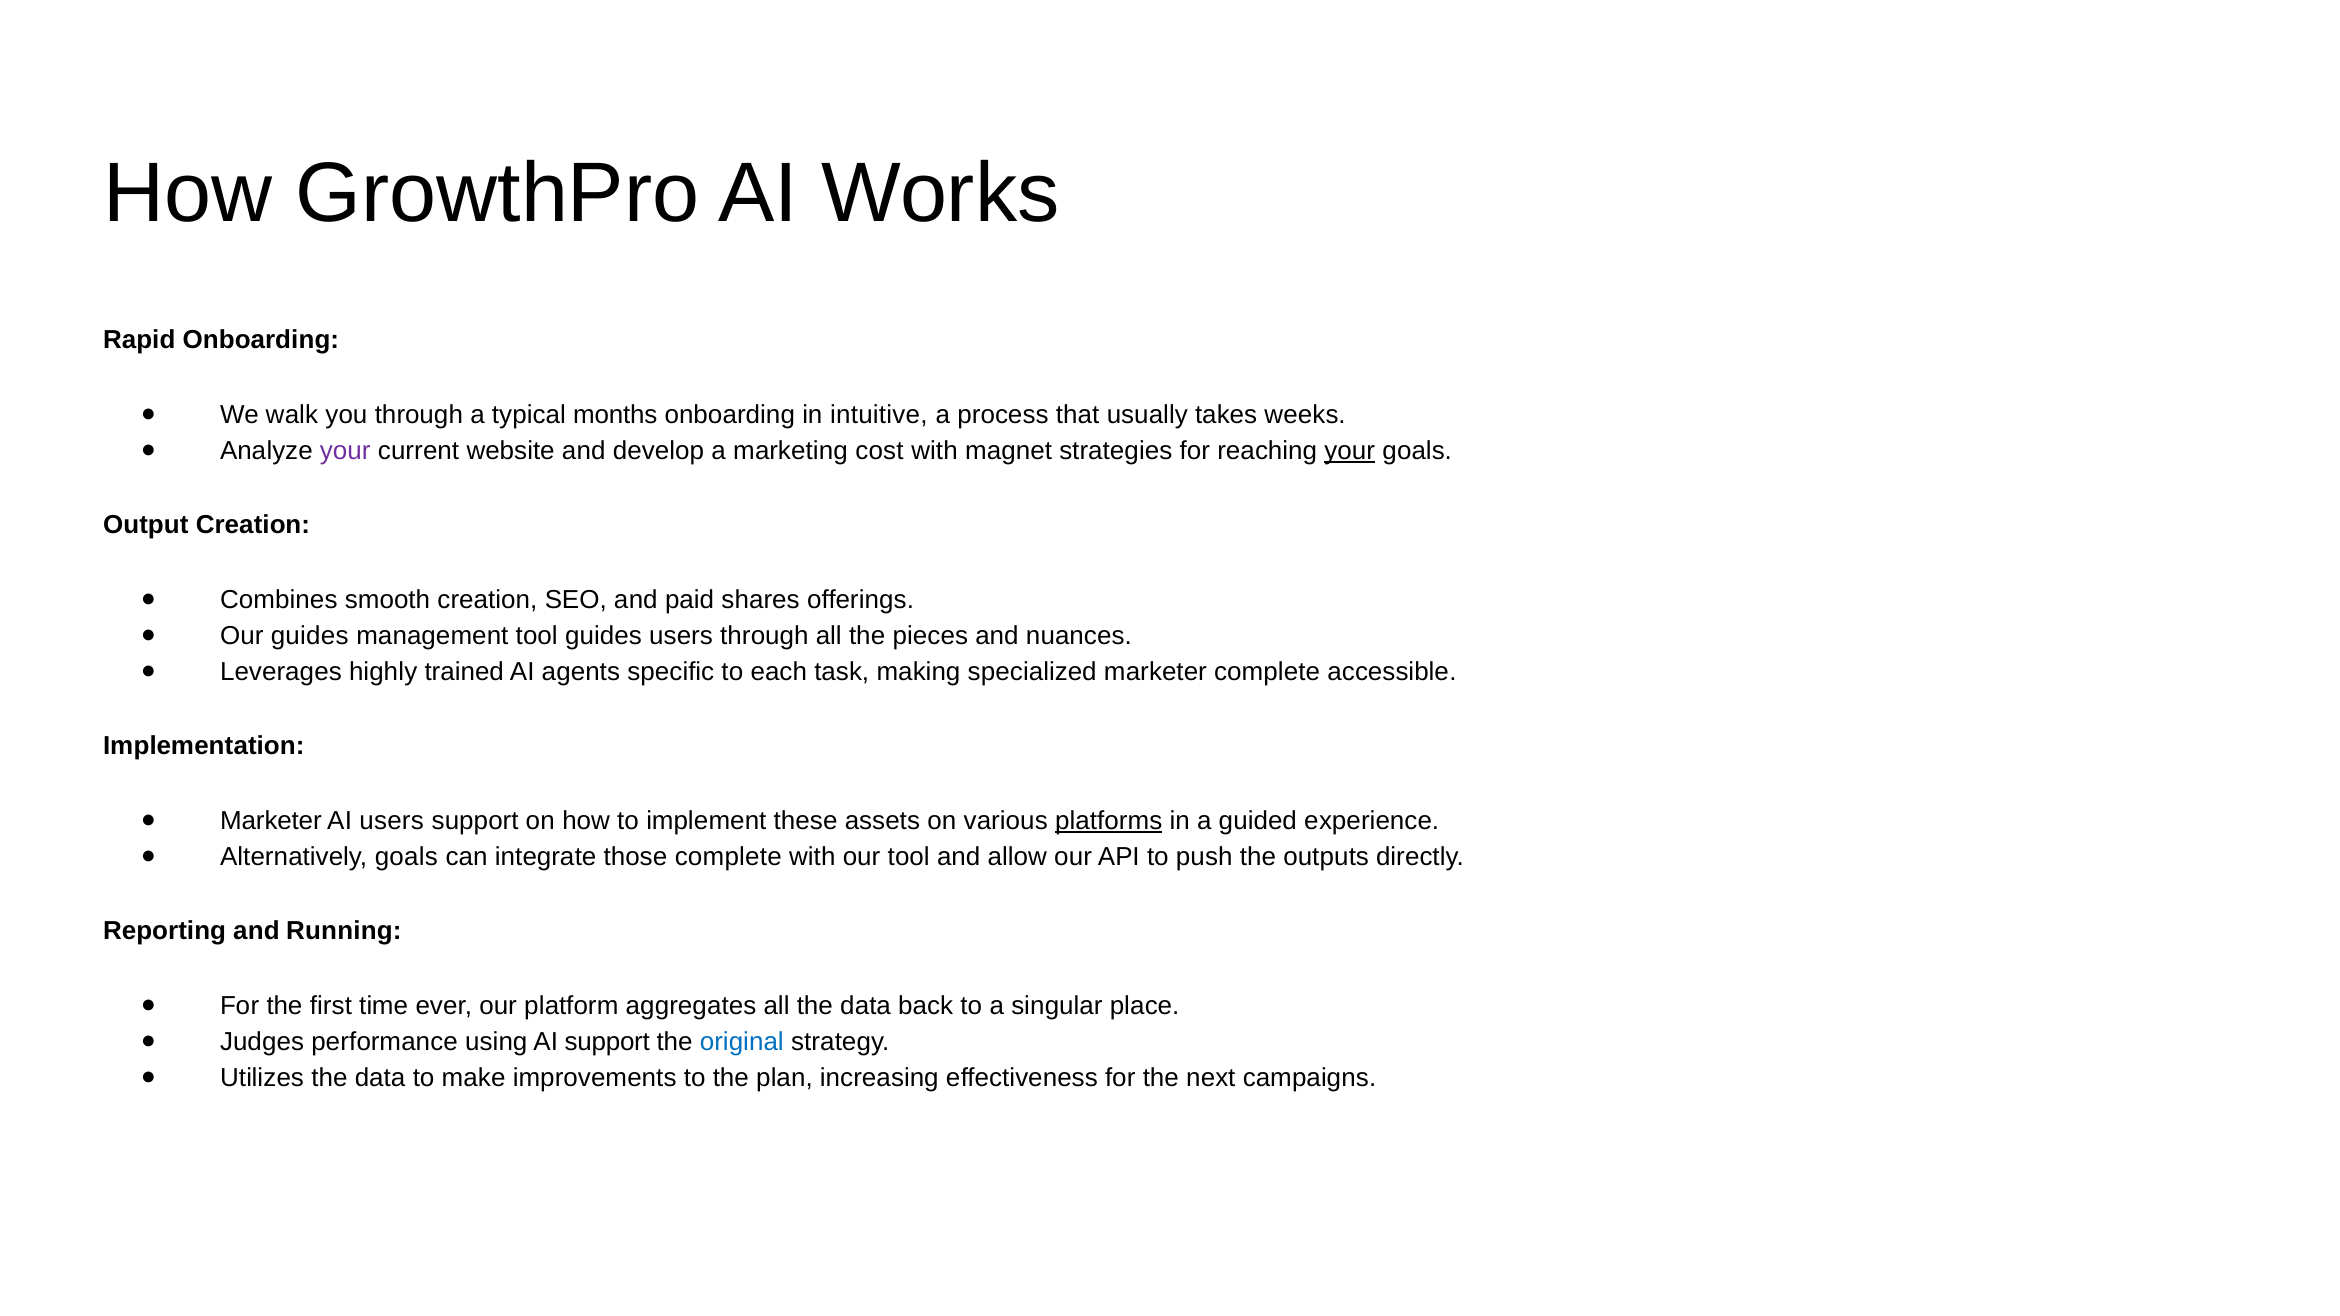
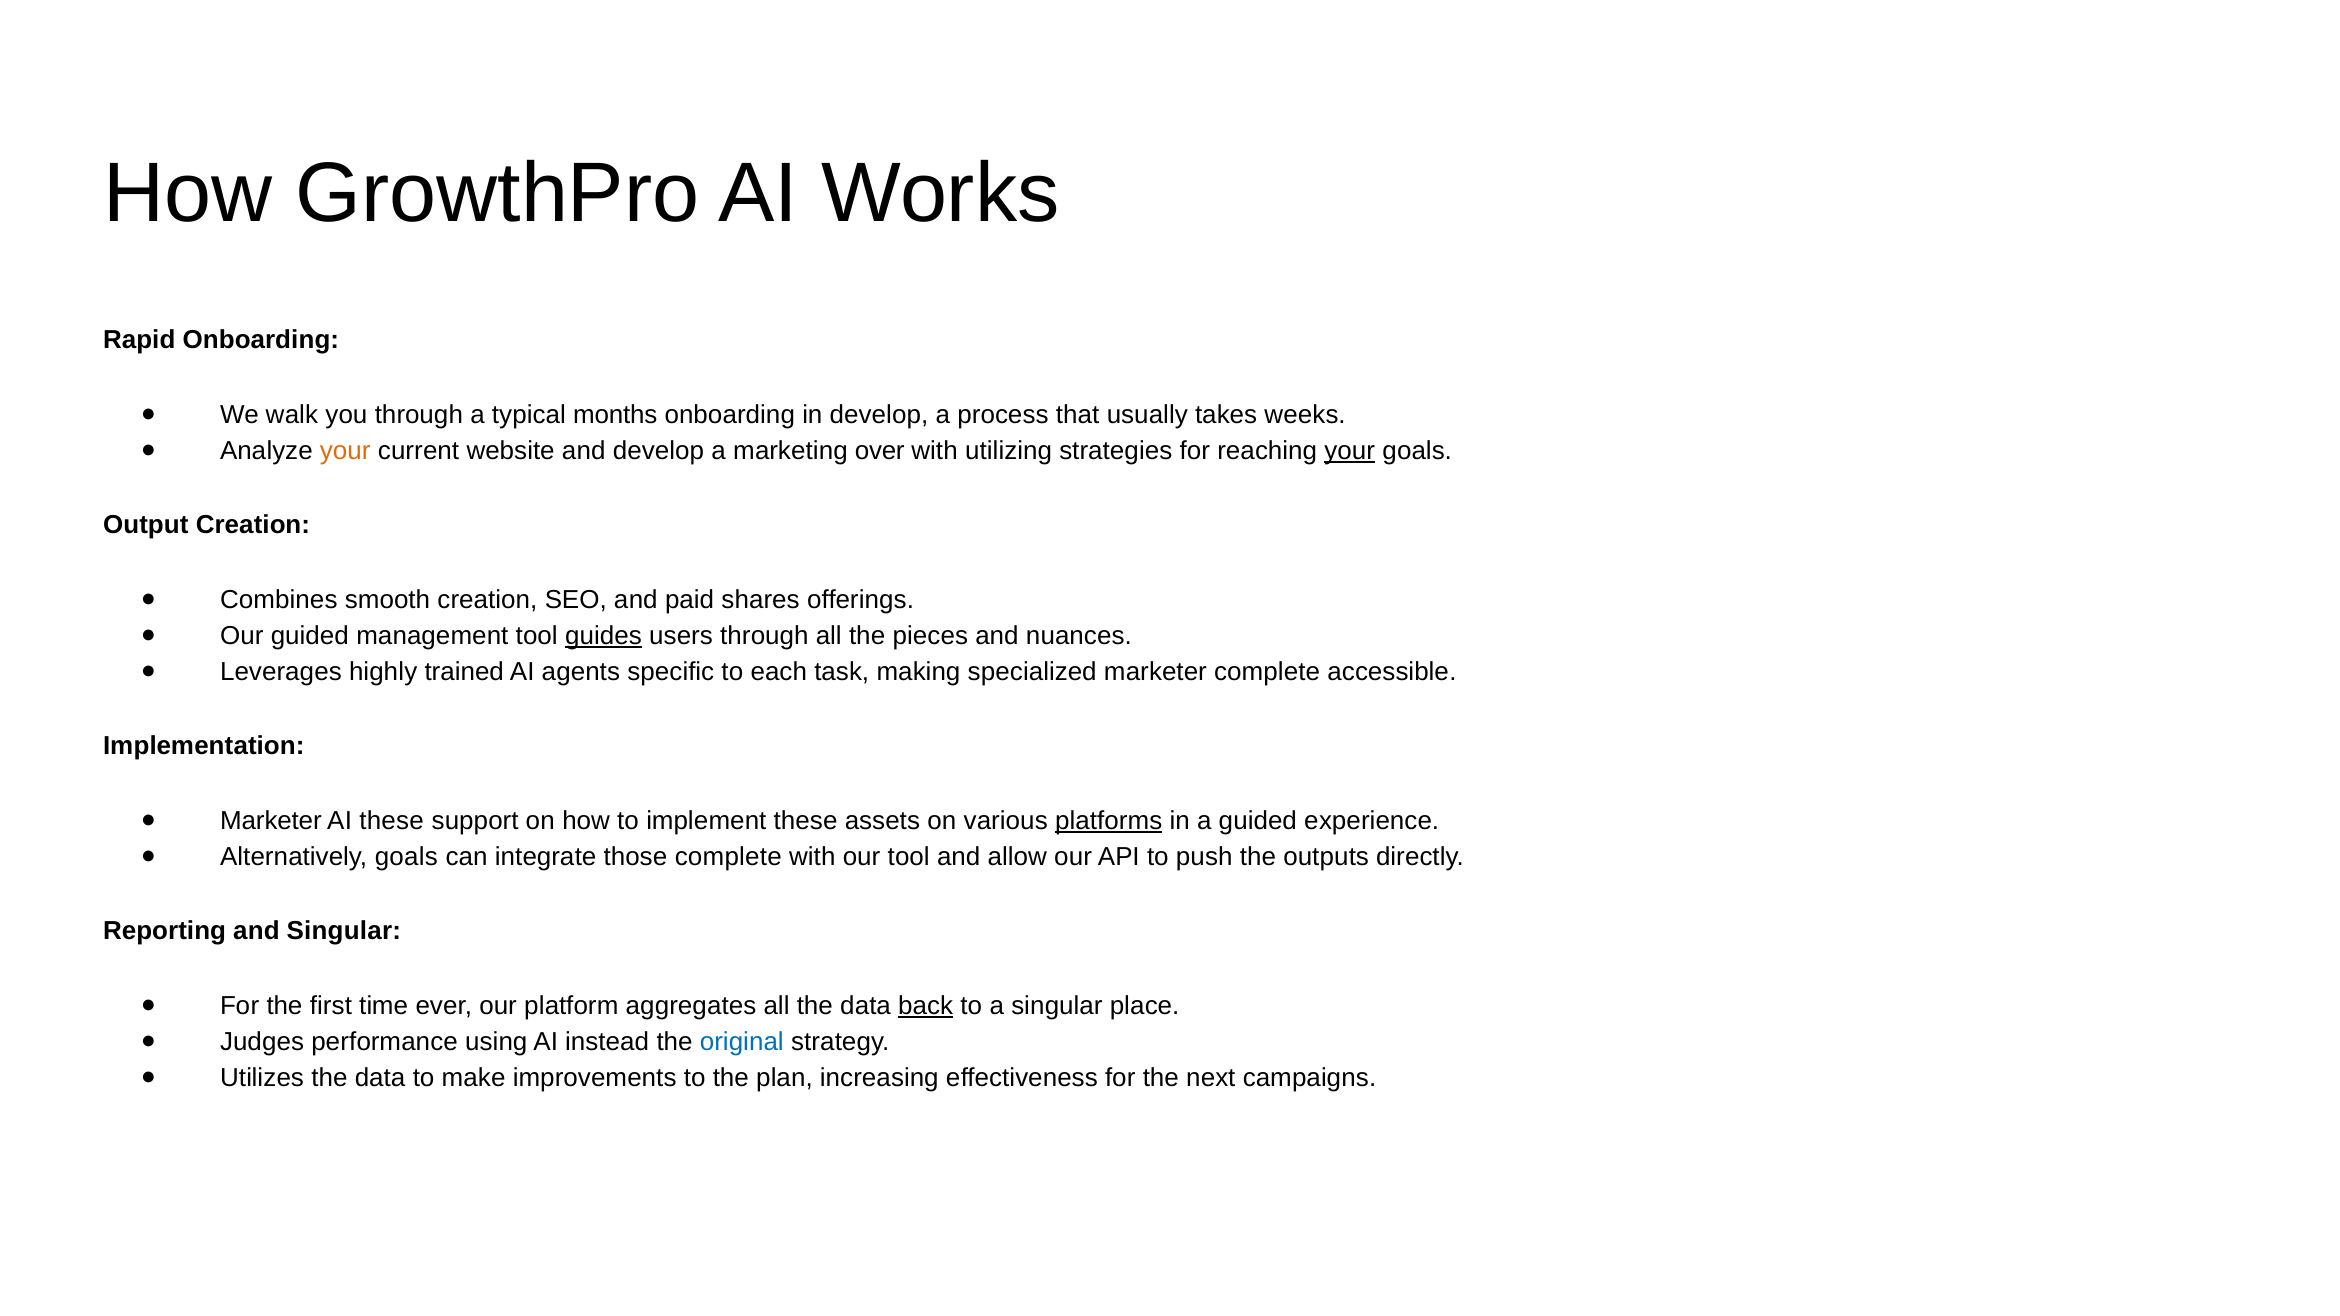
in intuitive: intuitive -> develop
your at (345, 451) colour: purple -> orange
cost: cost -> over
magnet: magnet -> utilizing
Our guides: guides -> guided
guides at (603, 636) underline: none -> present
AI users: users -> these
and Running: Running -> Singular
back underline: none -> present
AI support: support -> instead
